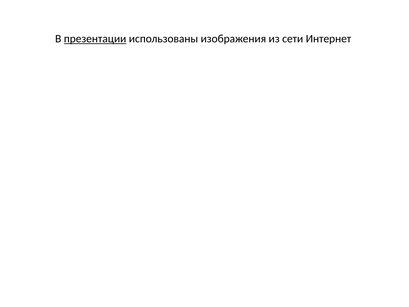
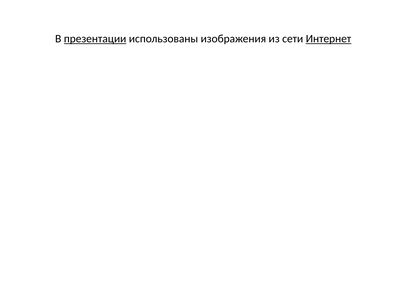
Интернет underline: none -> present
